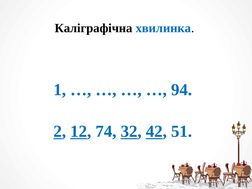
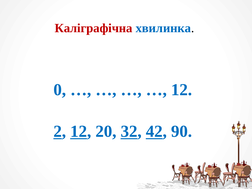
Каліграфічна colour: black -> red
1: 1 -> 0
94 at (182, 90): 94 -> 12
74: 74 -> 20
51: 51 -> 90
